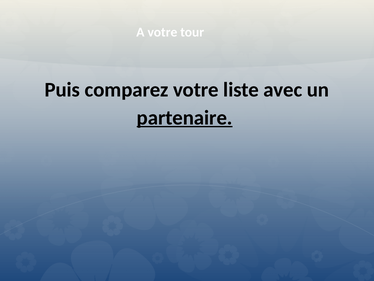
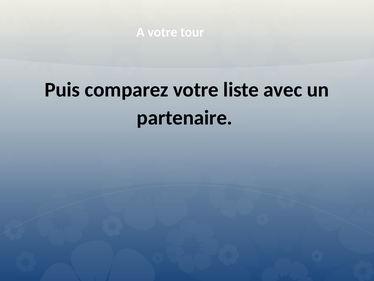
partenaire underline: present -> none
